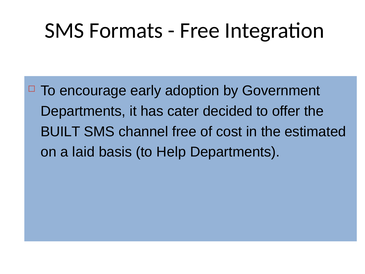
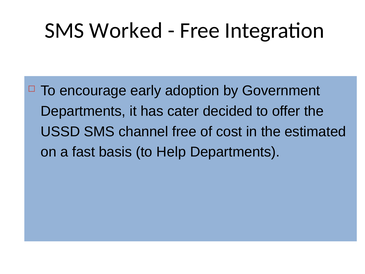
Formats: Formats -> Worked
BUILT: BUILT -> USSD
laid: laid -> fast
